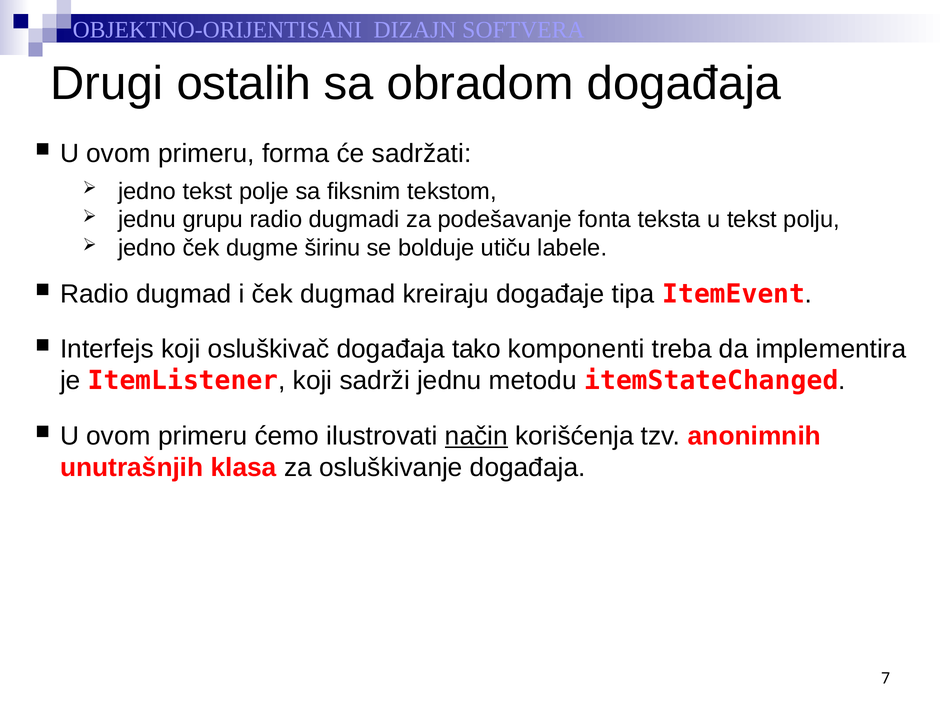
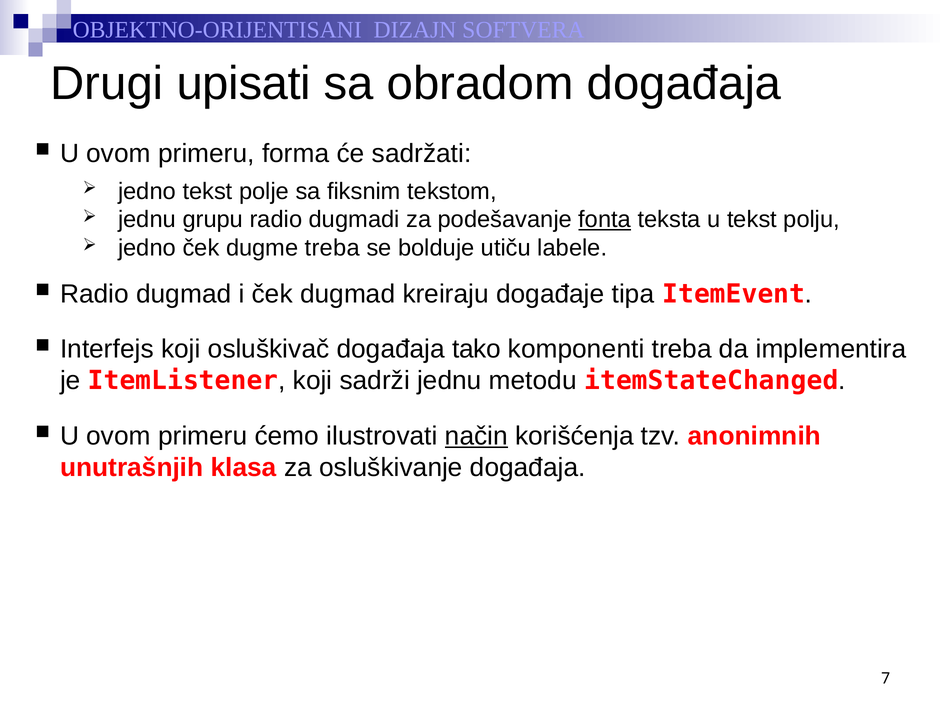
ostalih: ostalih -> upisati
fonta underline: none -> present
dugme širinu: širinu -> treba
